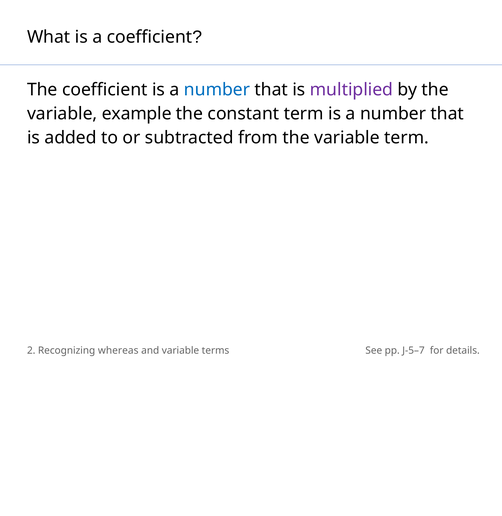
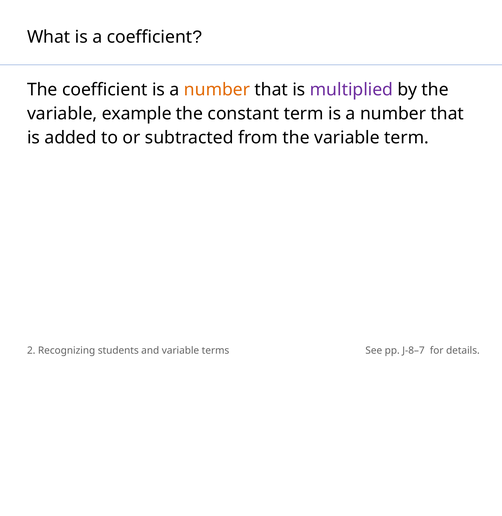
number at (217, 90) colour: blue -> orange
whereas: whereas -> students
J-5–7: J-5–7 -> J-8–7
